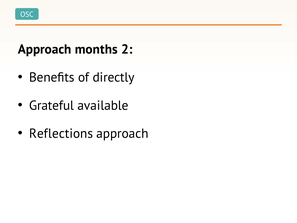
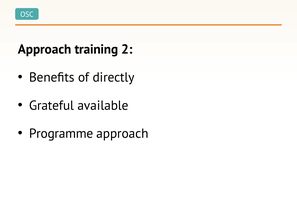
months: months -> training
Reflections: Reflections -> Programme
